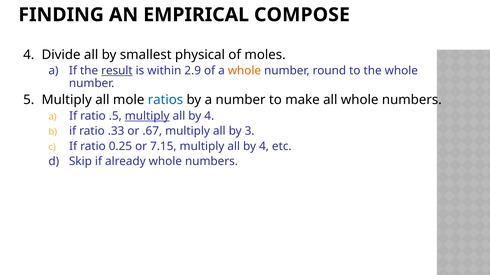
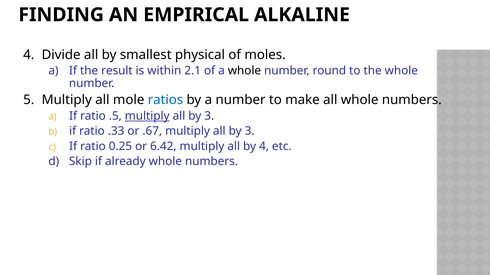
COMPOSE: COMPOSE -> ALKALINE
result underline: present -> none
2.9: 2.9 -> 2.1
whole at (244, 71) colour: orange -> black
4 at (209, 116): 4 -> 3
7.15: 7.15 -> 6.42
